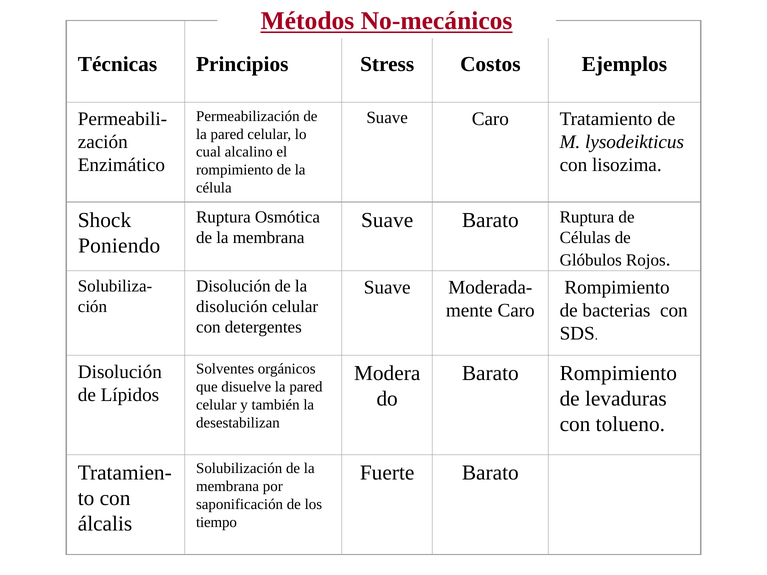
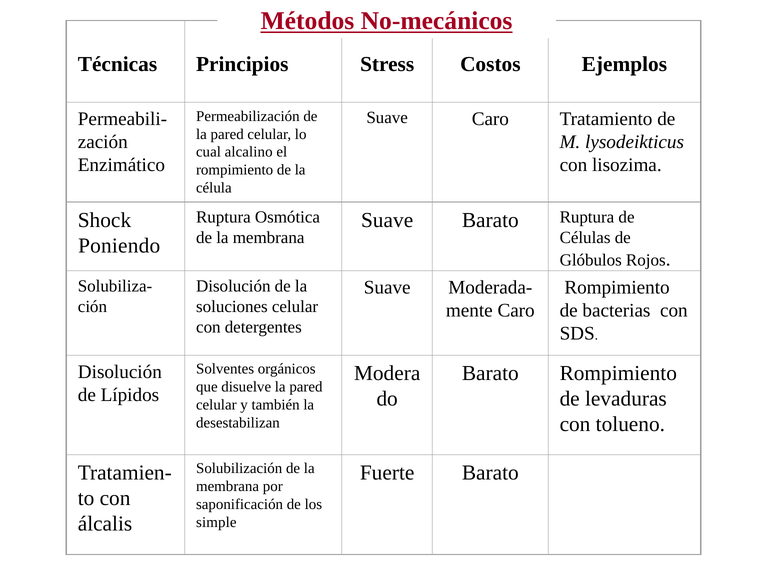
disolución at (232, 307): disolución -> soluciones
tiempo: tiempo -> simple
